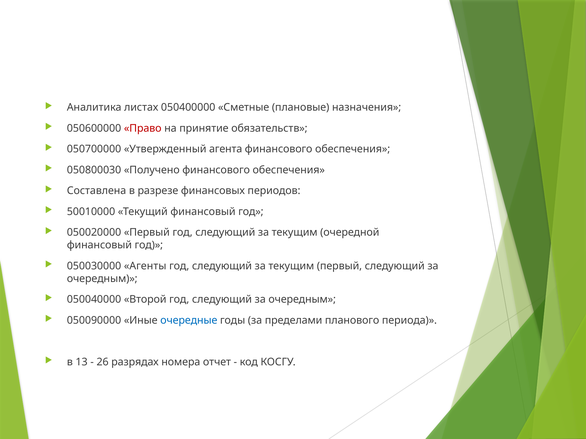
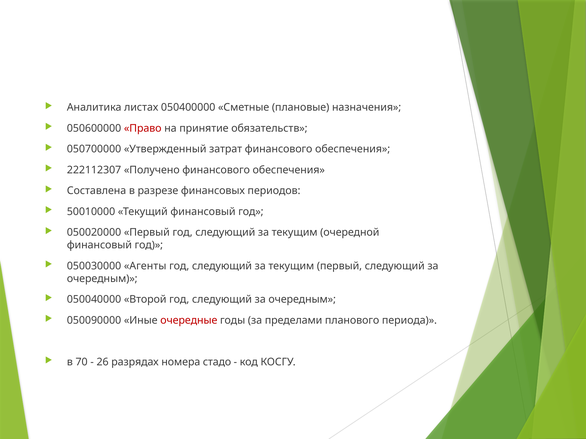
агента: агента -> затрат
050800030: 050800030 -> 222112307
очередные colour: blue -> red
13: 13 -> 70
отчет: отчет -> стадо
